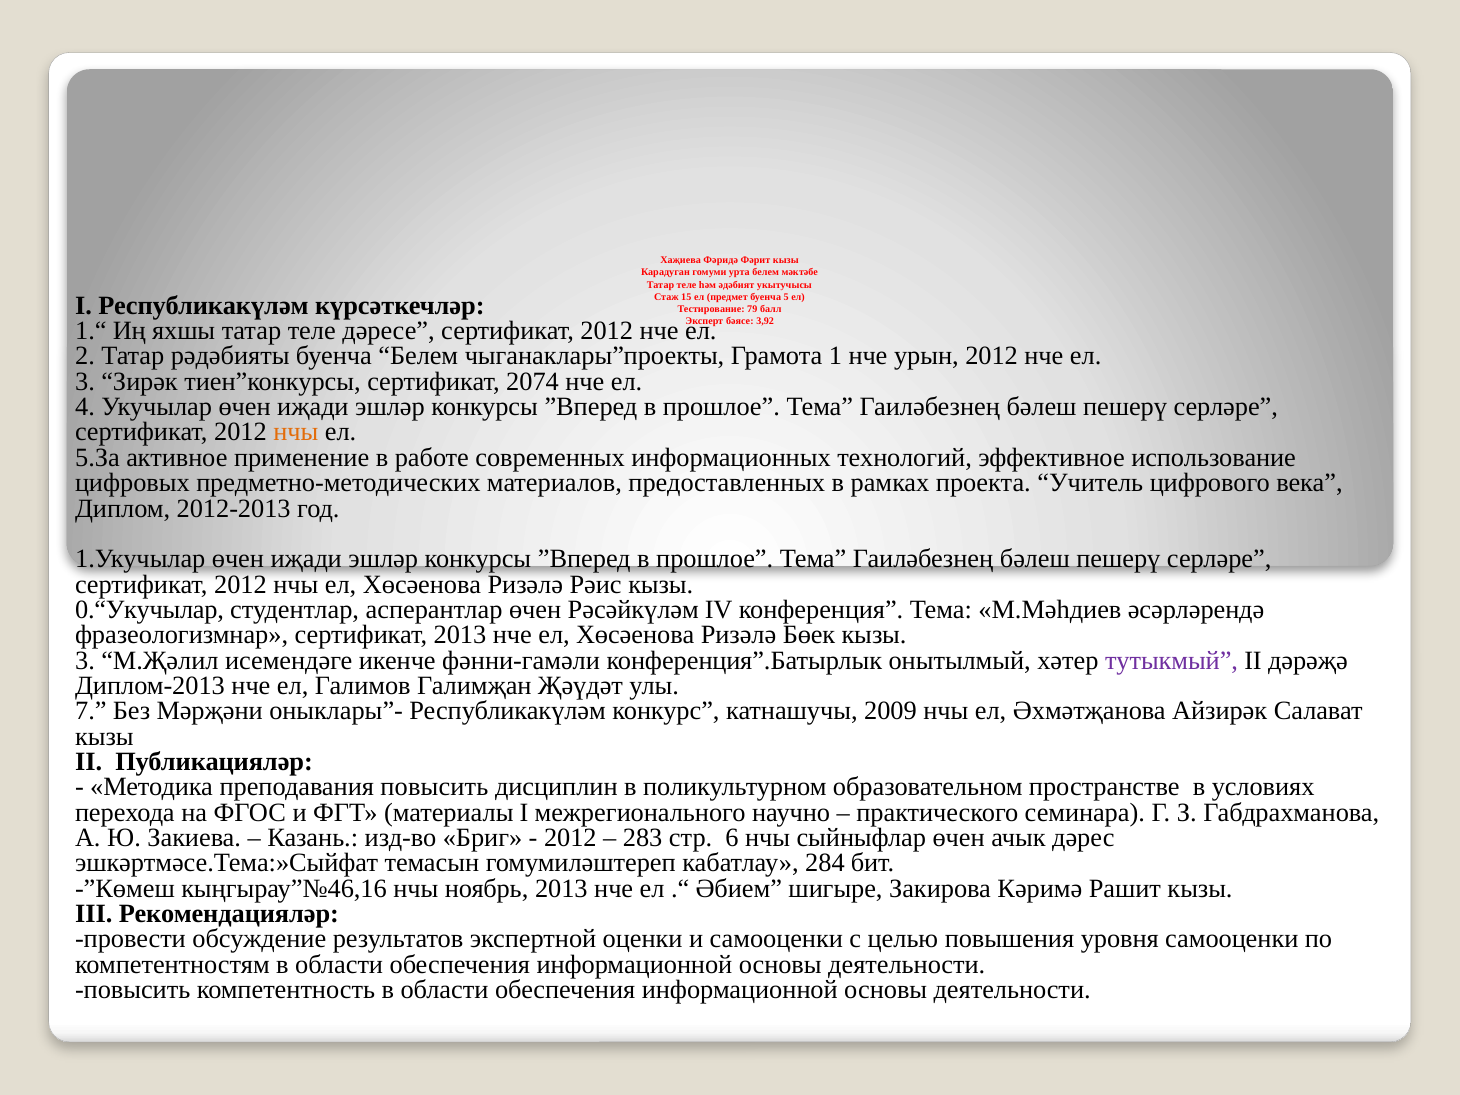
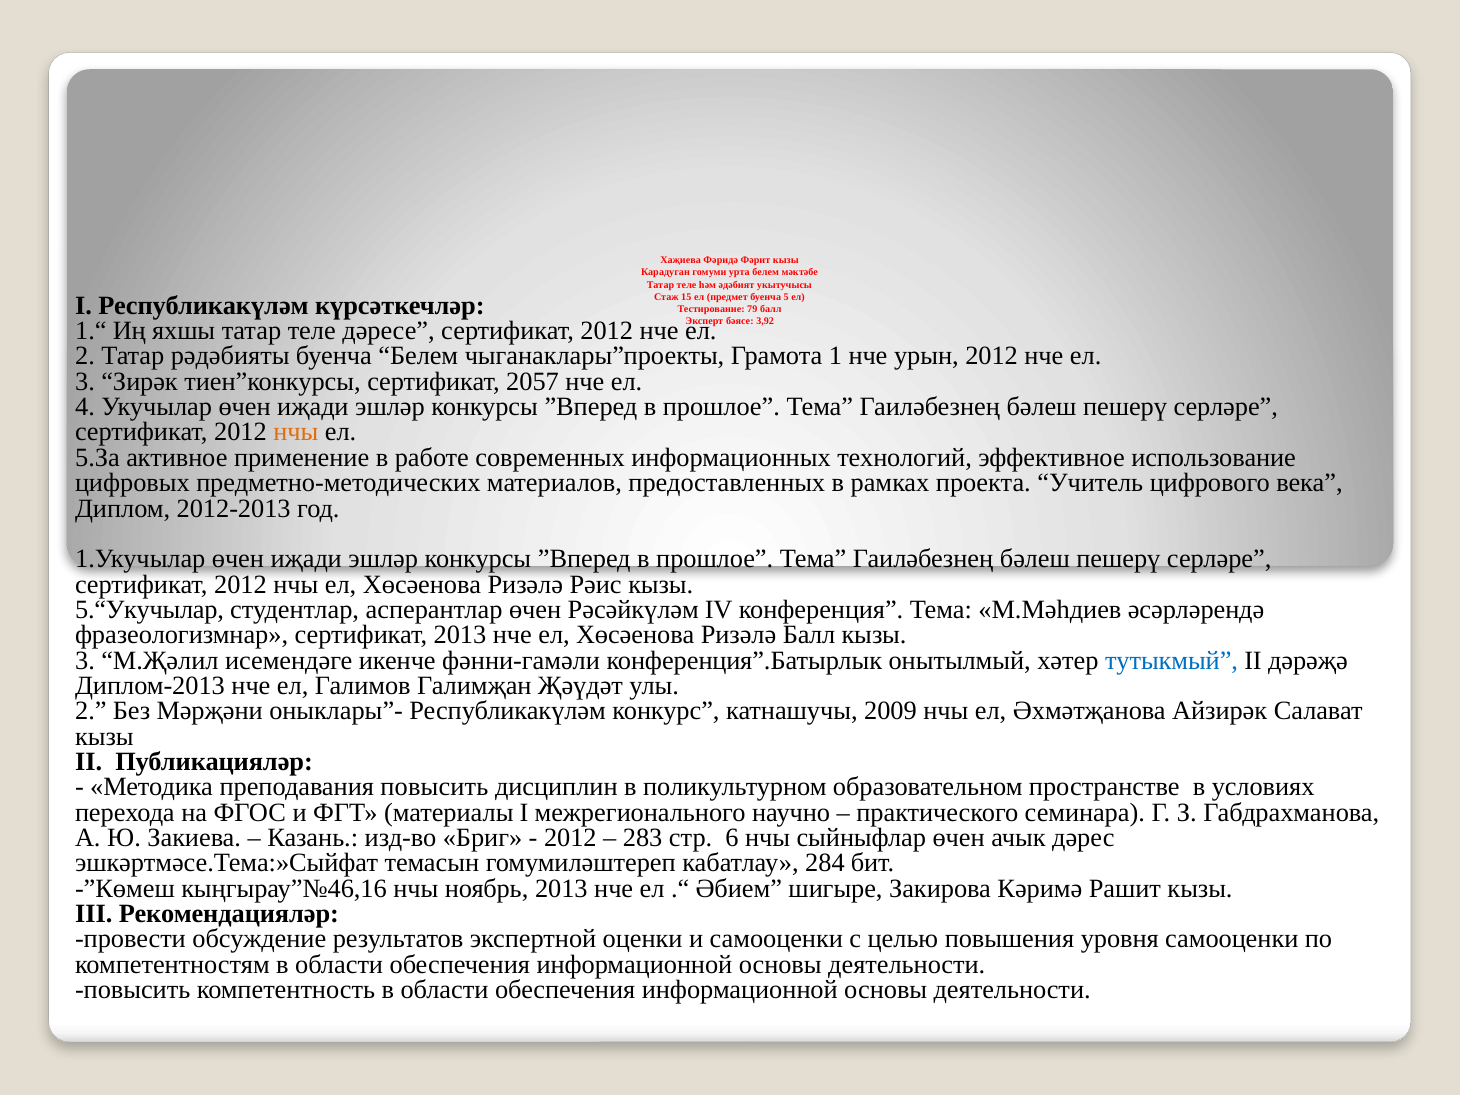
2074: 2074 -> 2057
0.“Укучылар: 0.“Укучылар -> 5.“Укучылар
Ризәлә Бөек: Бөек -> Балл
тутыкмый colour: purple -> blue
7 at (91, 711): 7 -> 2
